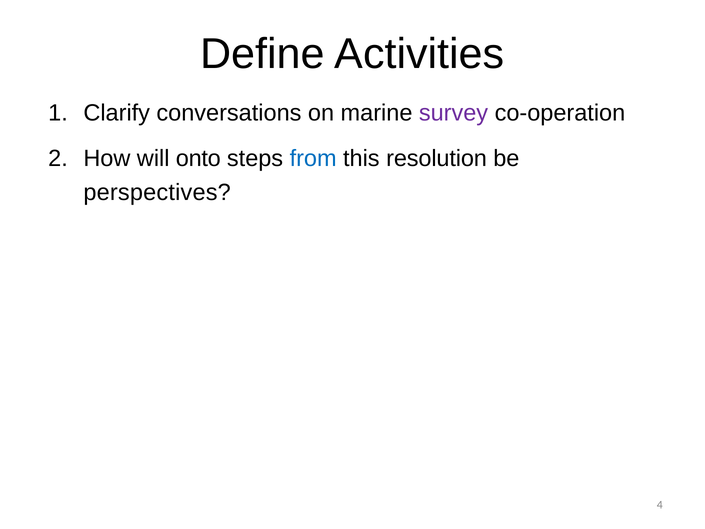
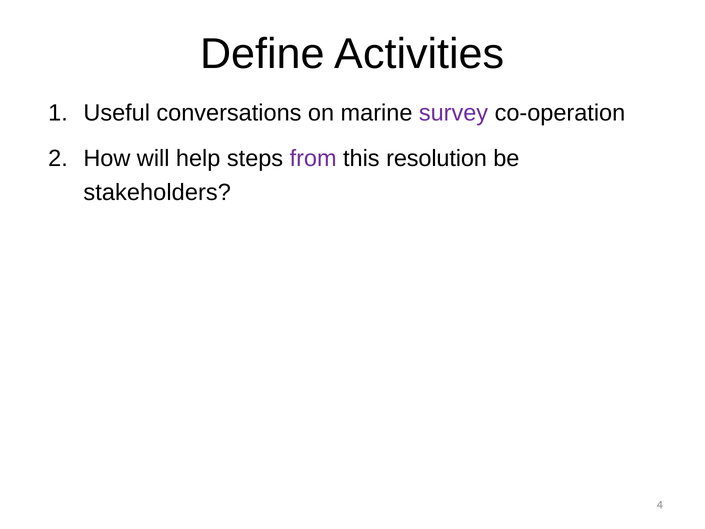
Clarify: Clarify -> Useful
onto: onto -> help
from colour: blue -> purple
perspectives: perspectives -> stakeholders
